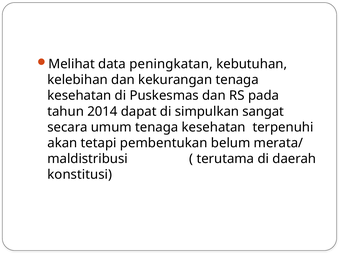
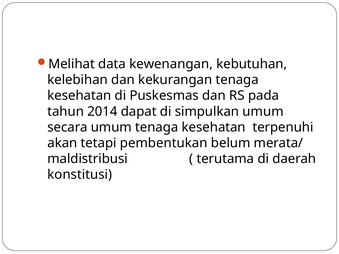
peningkatan: peningkatan -> kewenangan
simpulkan sangat: sangat -> umum
